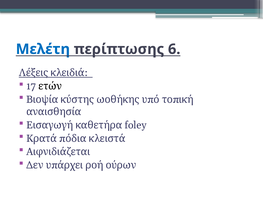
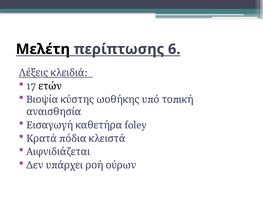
Μελέτη colour: blue -> black
